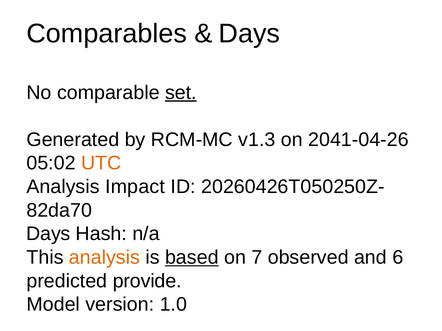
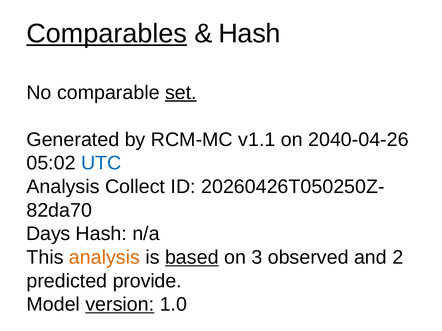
Comparables underline: none -> present
Days at (249, 34): Days -> Hash
v1.3: v1.3 -> v1.1
2041-04-26: 2041-04-26 -> 2040-04-26
UTC colour: orange -> blue
Impact: Impact -> Collect
7: 7 -> 3
6: 6 -> 2
version underline: none -> present
